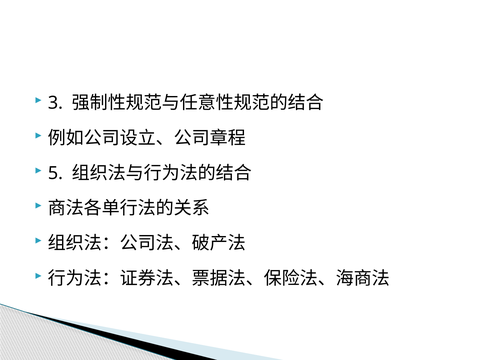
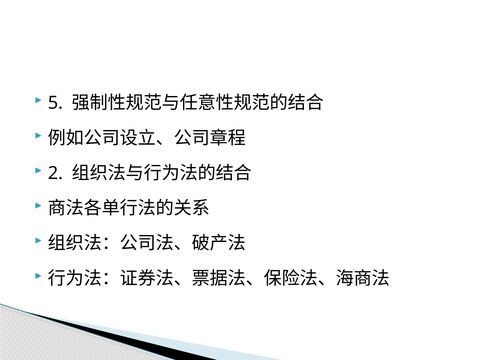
3: 3 -> 5
5: 5 -> 2
